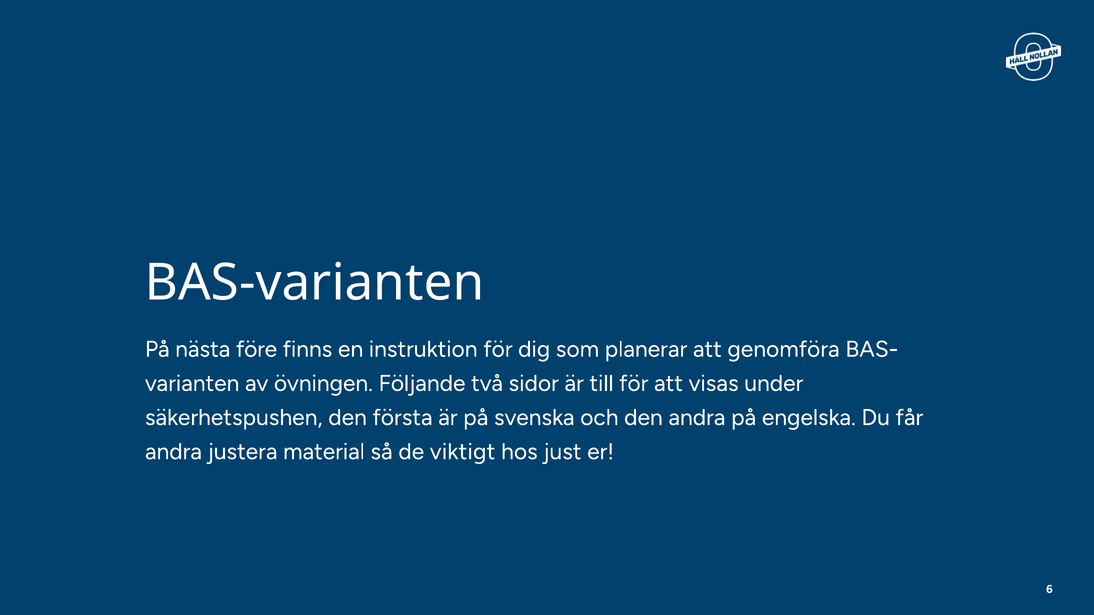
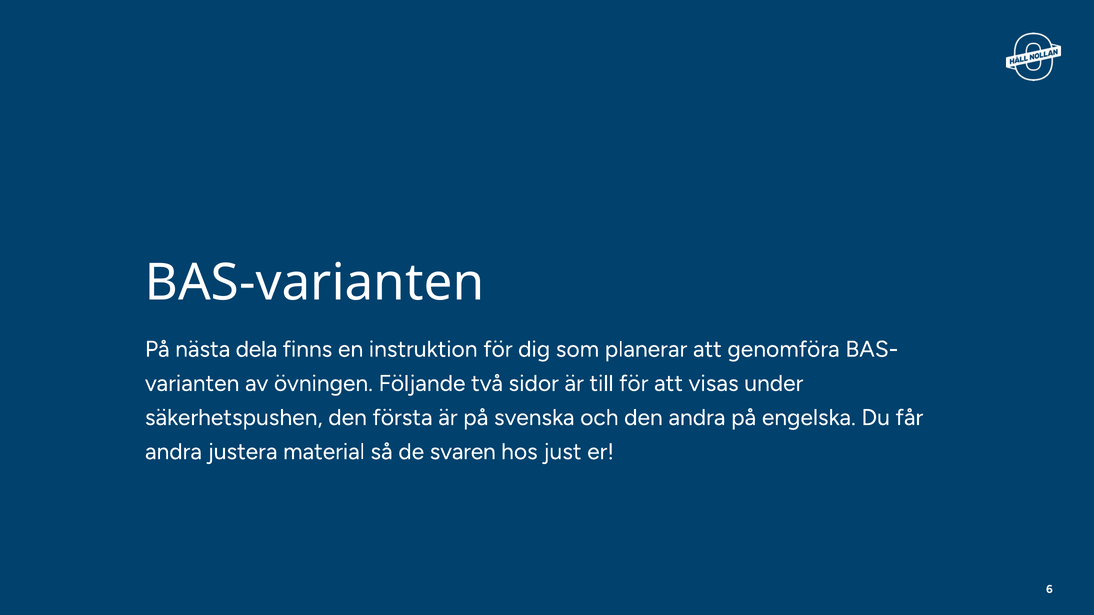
före: före -> dela
viktigt: viktigt -> svaren
